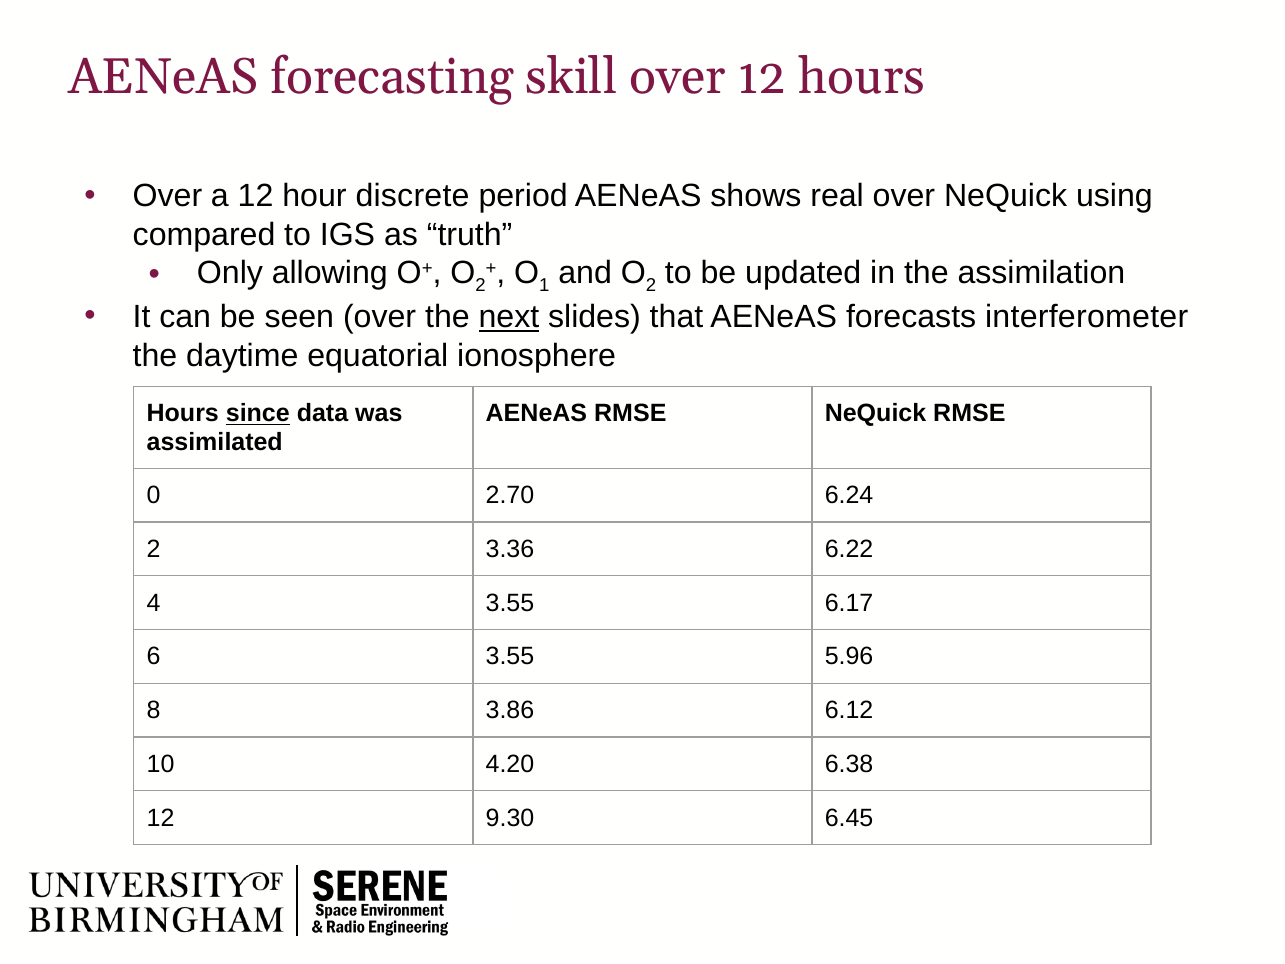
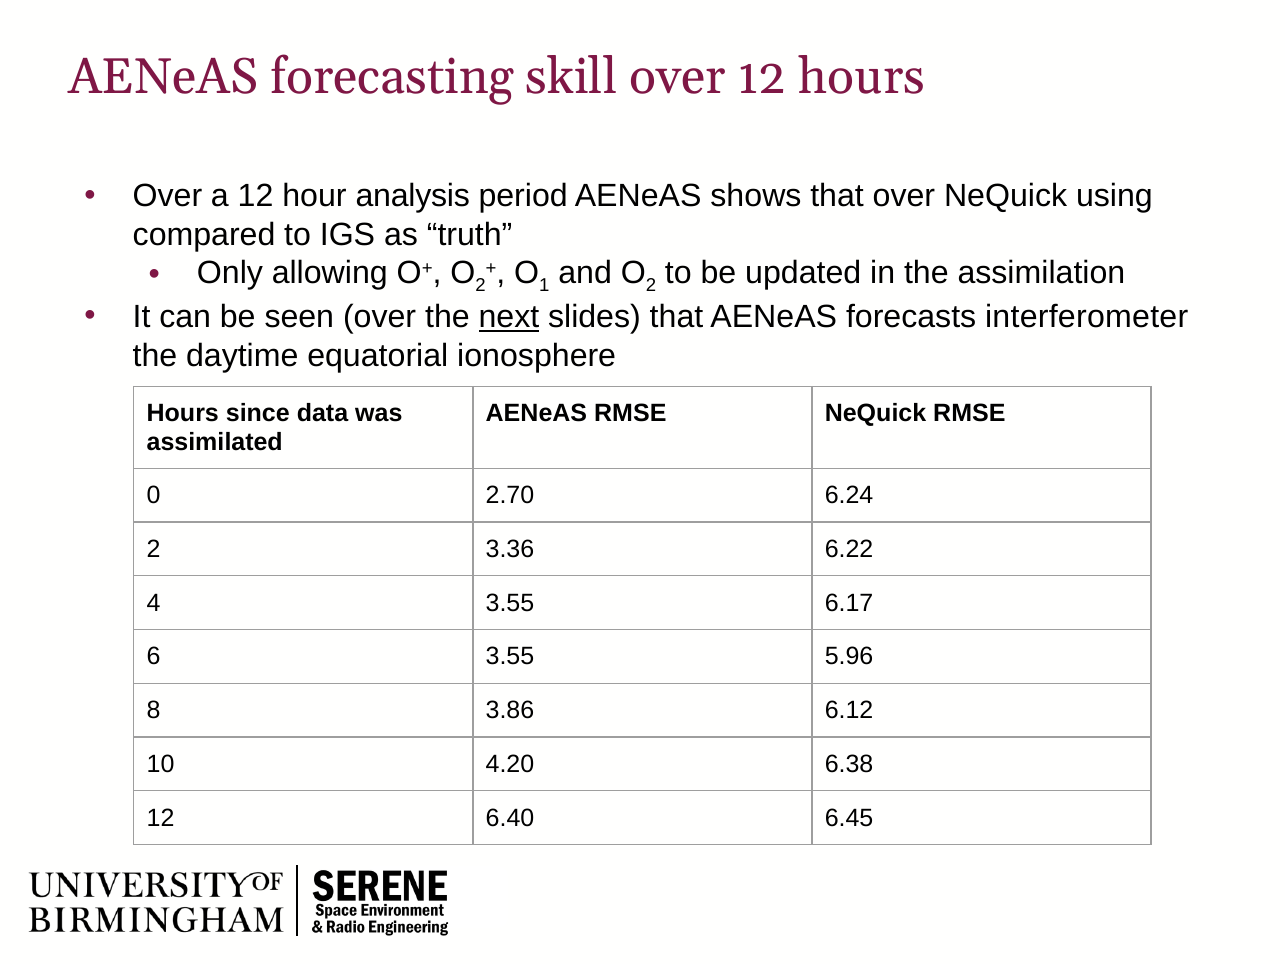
discrete: discrete -> analysis
shows real: real -> that
since underline: present -> none
9.30: 9.30 -> 6.40
